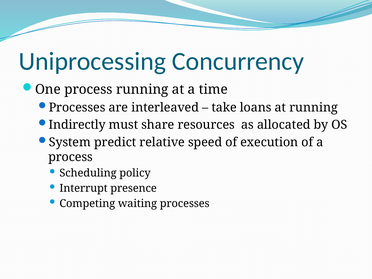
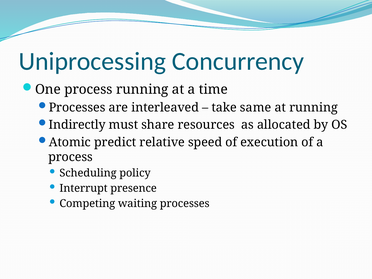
loans: loans -> same
System: System -> Atomic
